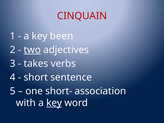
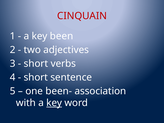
two underline: present -> none
takes at (36, 64): takes -> short
short-: short- -> been-
